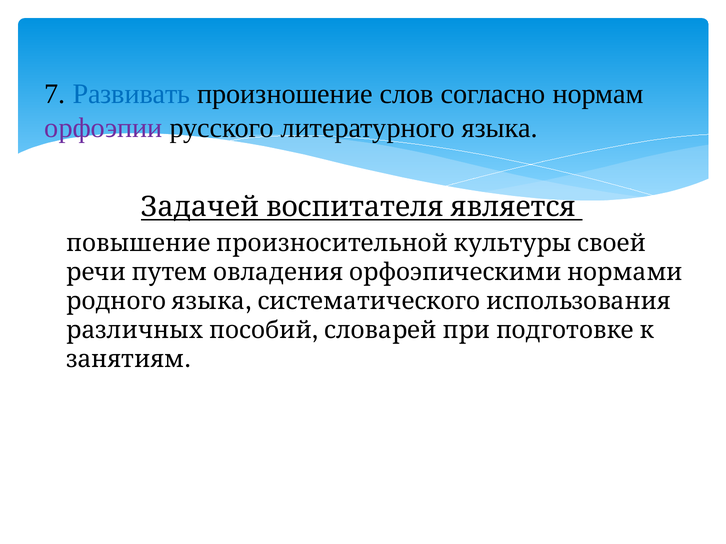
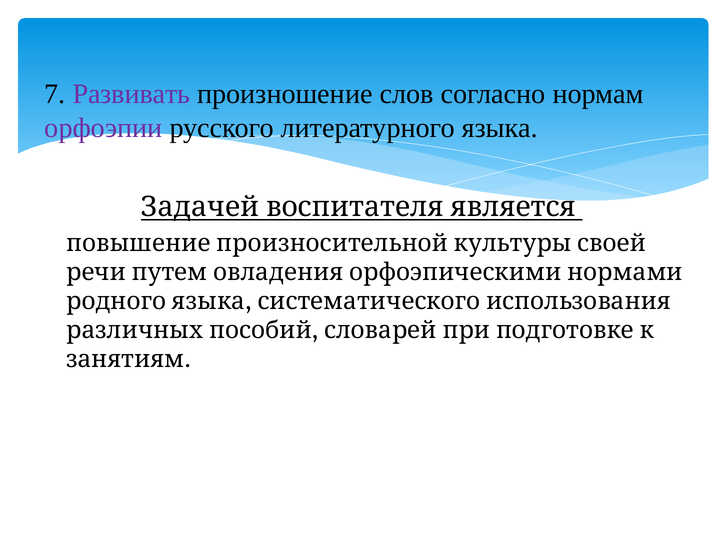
Развивать colour: blue -> purple
